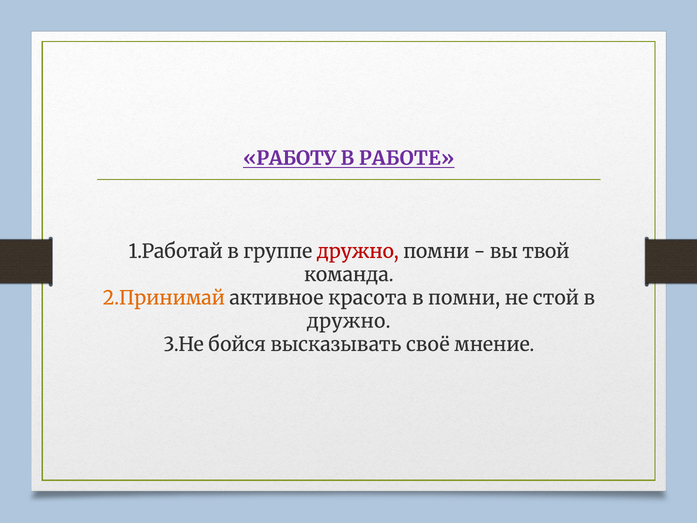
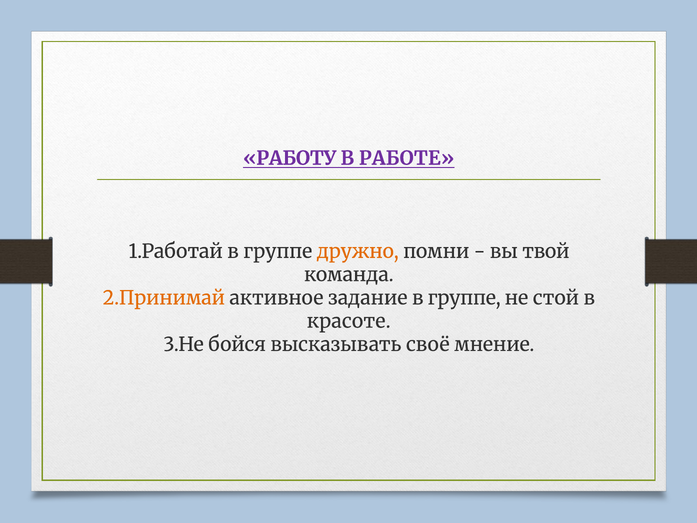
дружно at (358, 251) colour: red -> orange
красота: красота -> задание
помни at (464, 298): помни -> группе
дружно at (349, 321): дружно -> красоте
